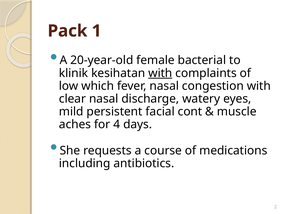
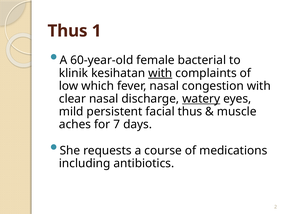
Pack at (67, 31): Pack -> Thus
20-year-old: 20-year-old -> 60-year-old
watery underline: none -> present
facial cont: cont -> thus
4: 4 -> 7
